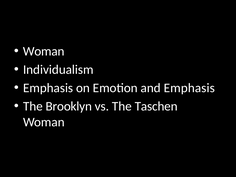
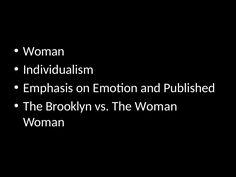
and Emphasis: Emphasis -> Published
The Taschen: Taschen -> Woman
